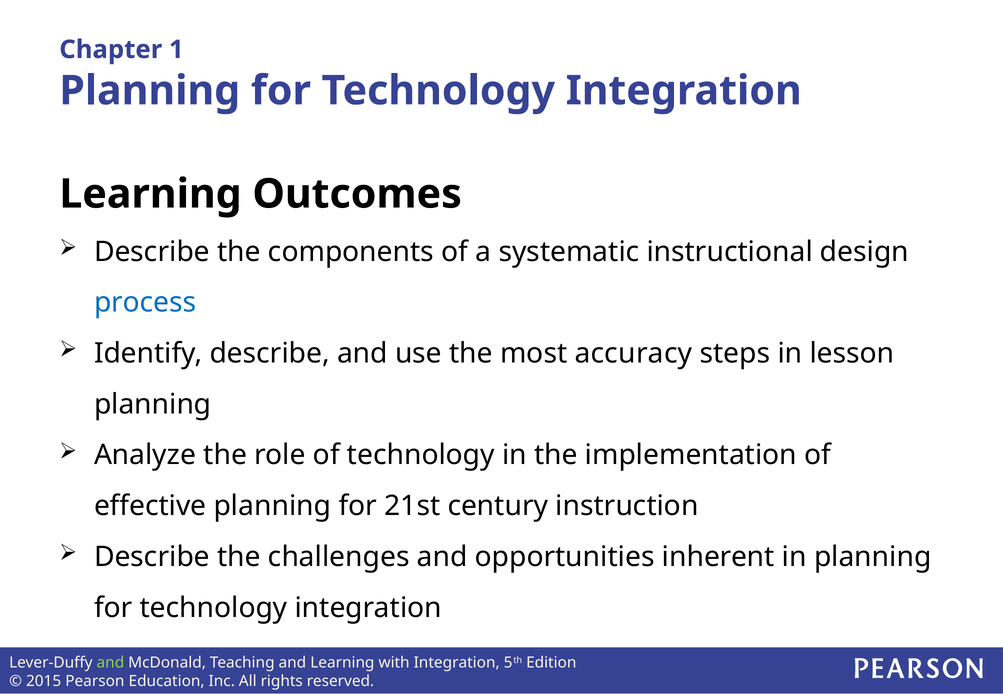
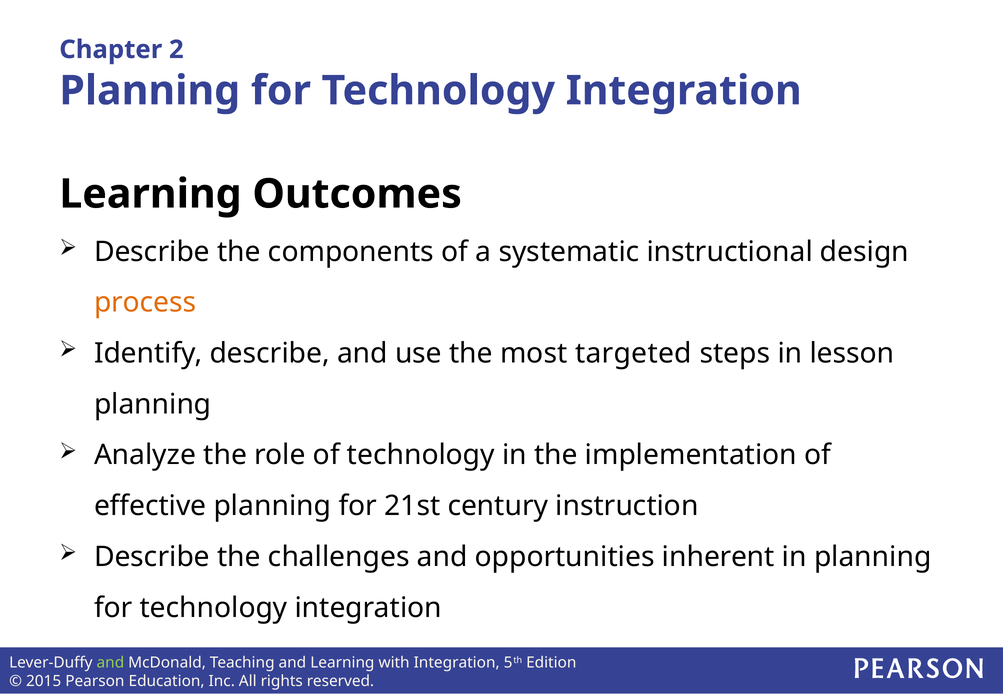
1: 1 -> 2
process colour: blue -> orange
accuracy: accuracy -> targeted
